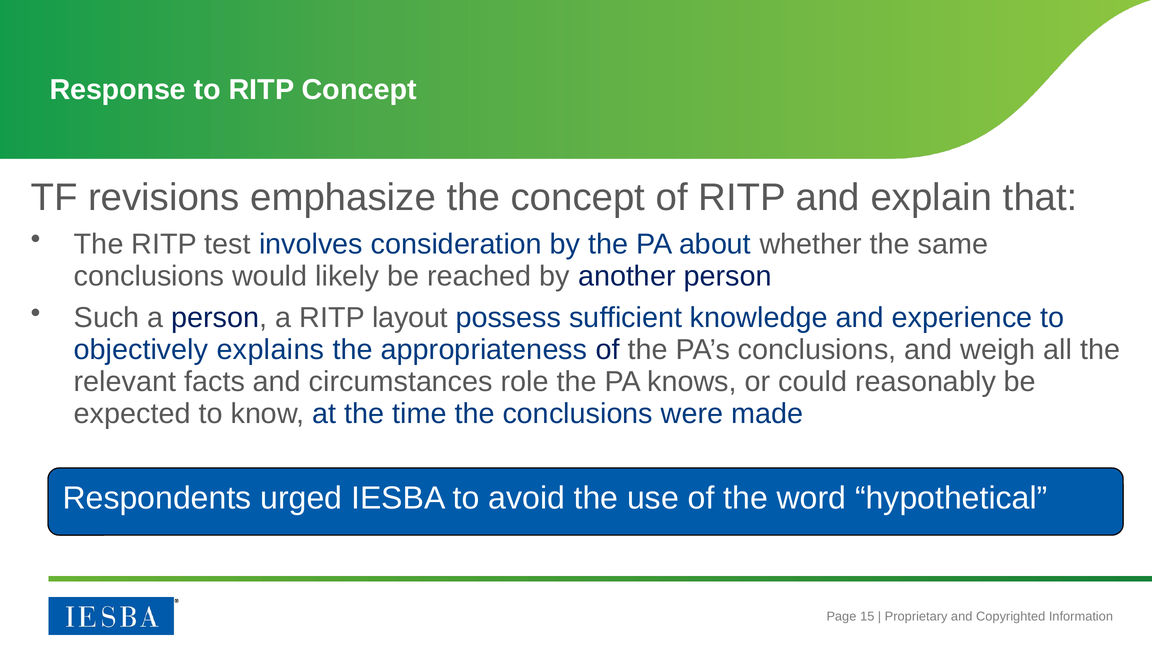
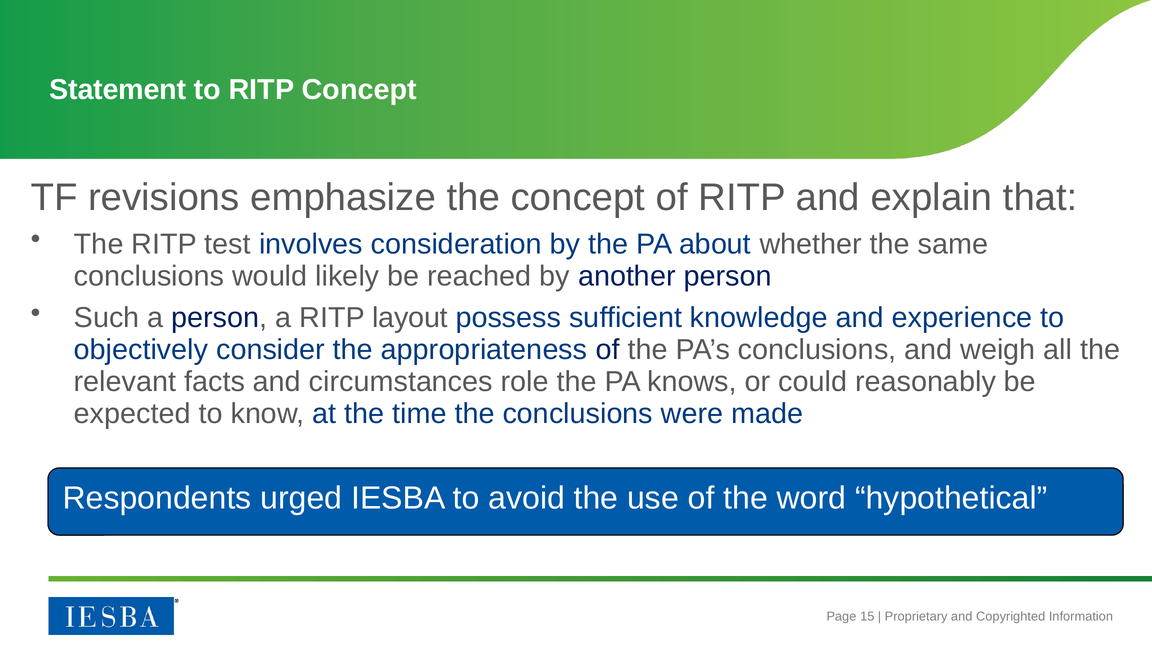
Response: Response -> Statement
explains: explains -> consider
